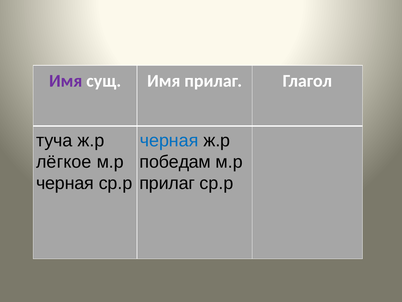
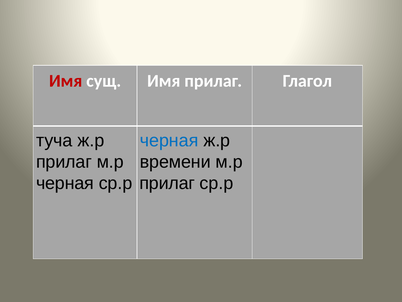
Имя at (66, 81) colour: purple -> red
лёгкое at (64, 162): лёгкое -> прилаг
победам: победам -> времени
